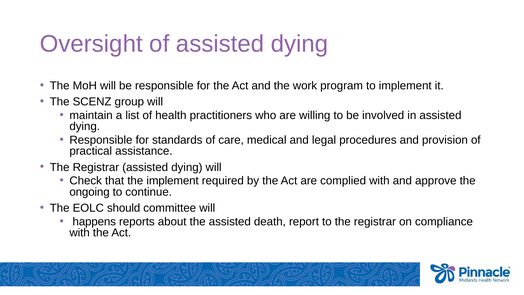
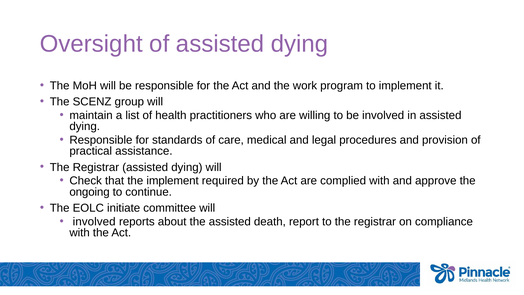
should: should -> initiate
happens at (94, 221): happens -> involved
